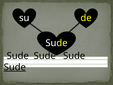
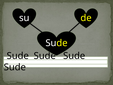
Sude at (15, 67) underline: present -> none
